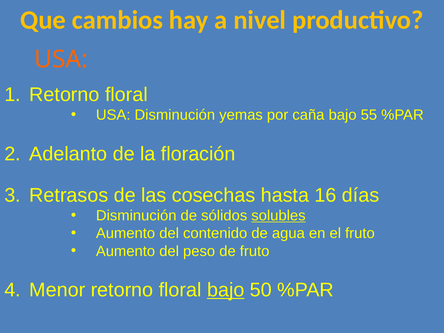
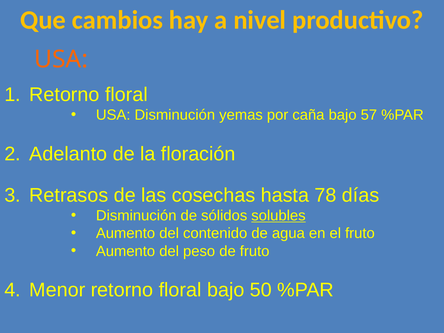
55: 55 -> 57
16: 16 -> 78
bajo at (226, 290) underline: present -> none
